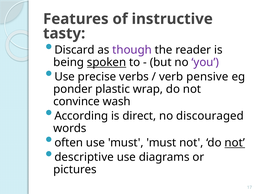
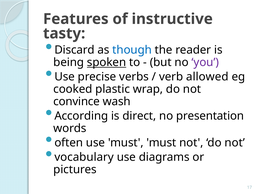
though colour: purple -> blue
pensive: pensive -> allowed
ponder: ponder -> cooked
discouraged: discouraged -> presentation
not at (235, 142) underline: present -> none
descriptive: descriptive -> vocabulary
